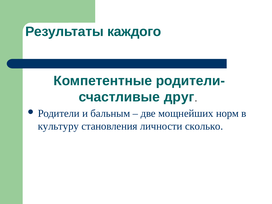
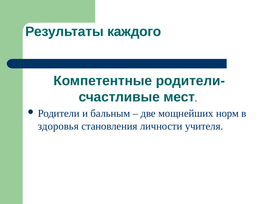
друг: друг -> мест
культуру: культуру -> здоровья
сколько: сколько -> учителя
